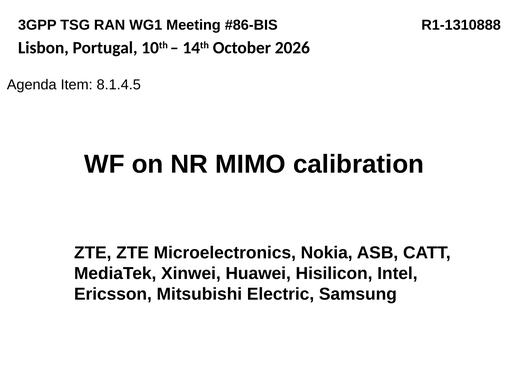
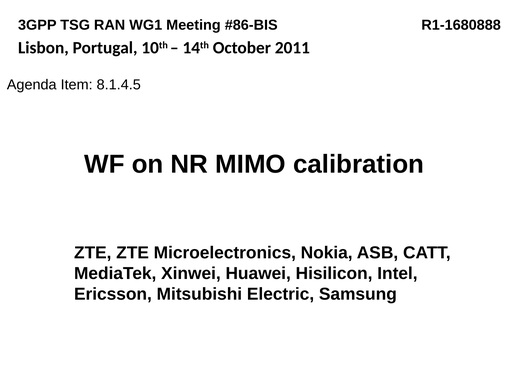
R1-1310888: R1-1310888 -> R1-1680888
2026: 2026 -> 2011
